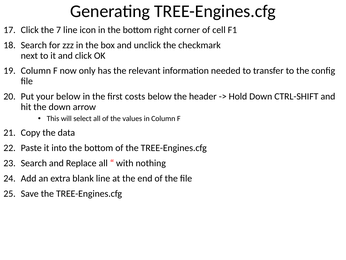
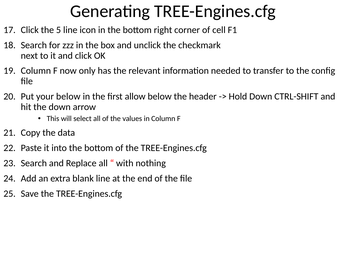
7: 7 -> 5
costs: costs -> allow
